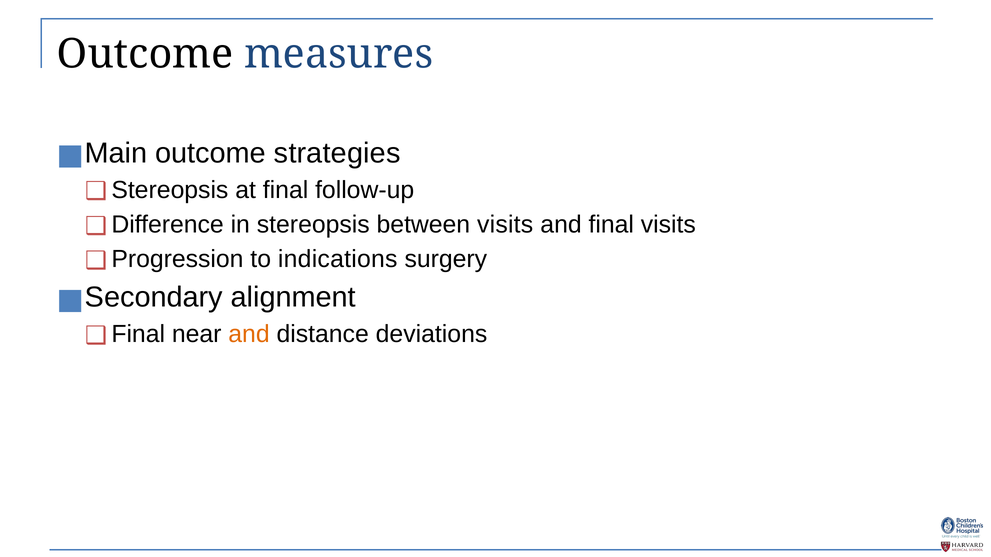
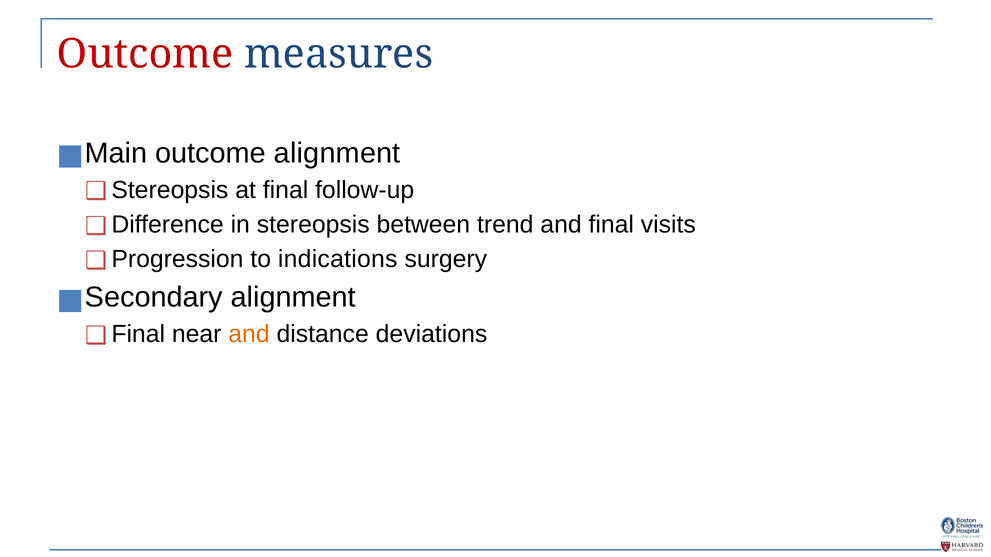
Outcome at (145, 54) colour: black -> red
outcome strategies: strategies -> alignment
between visits: visits -> trend
